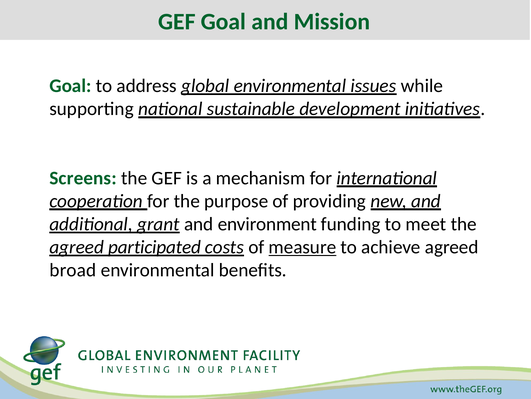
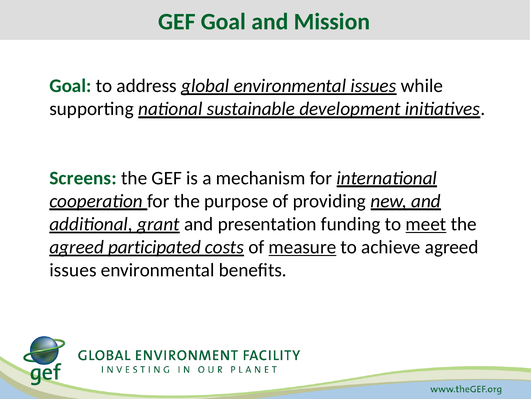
environment: environment -> presentation
meet underline: none -> present
broad at (73, 270): broad -> issues
